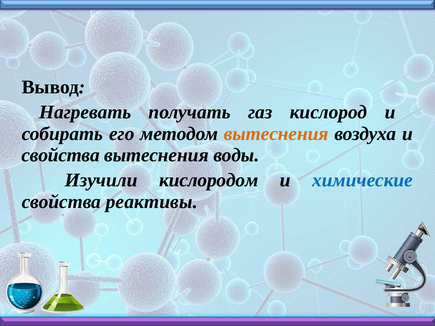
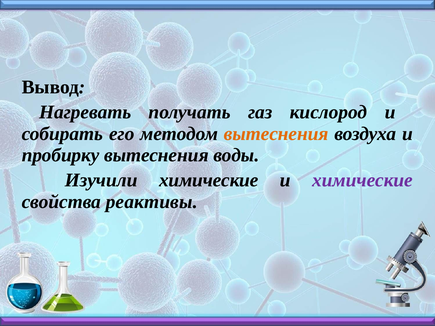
свойства at (61, 155): свойства -> пробирку
Изучили кислородом: кислородом -> химические
химические at (363, 180) colour: blue -> purple
